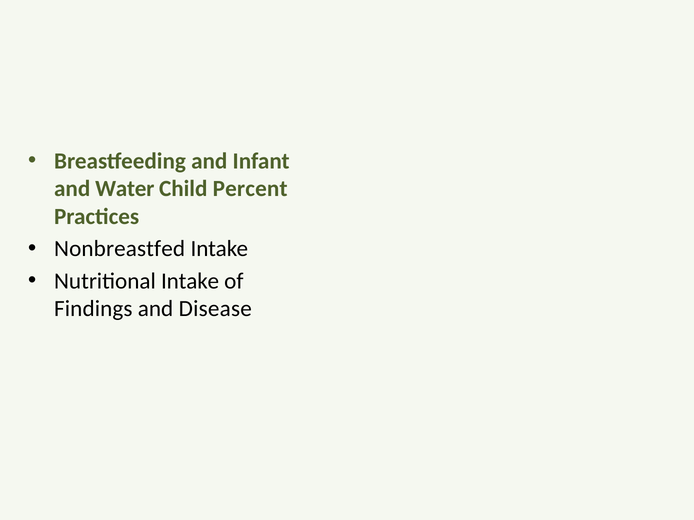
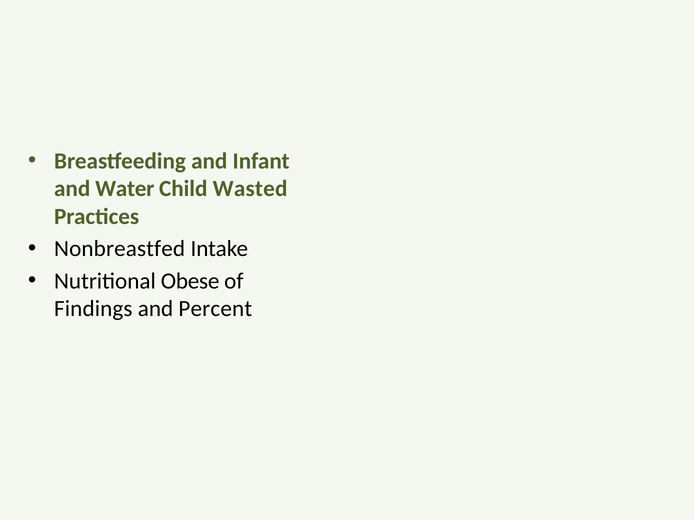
Percent: Percent -> Wasted
Nutritional Intake: Intake -> Obese
Disease: Disease -> Percent
